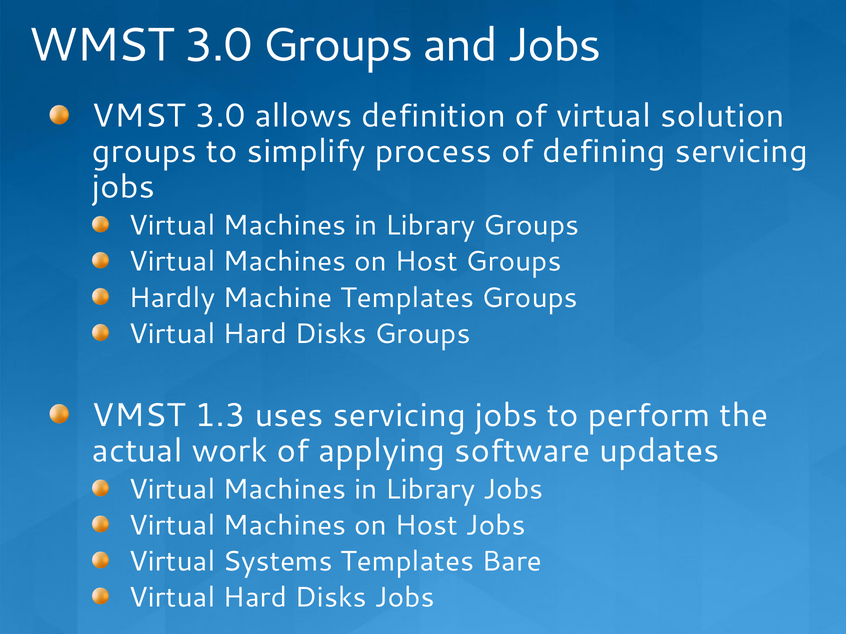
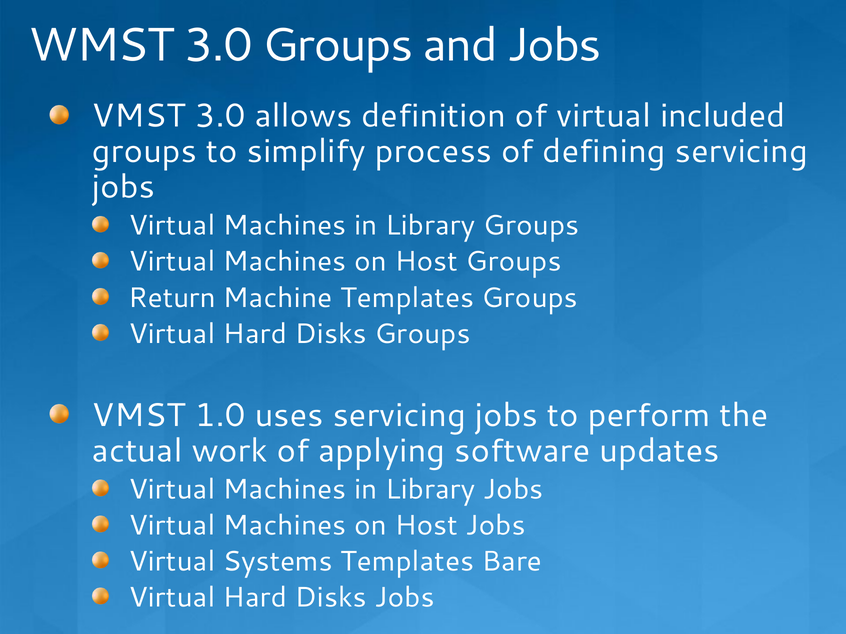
solution: solution -> included
Hardly: Hardly -> Return
1.3: 1.3 -> 1.0
